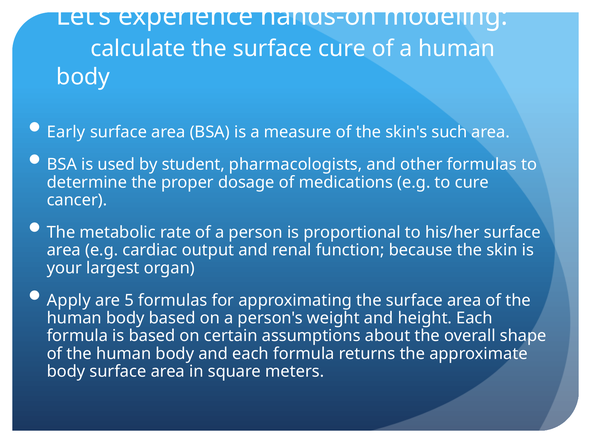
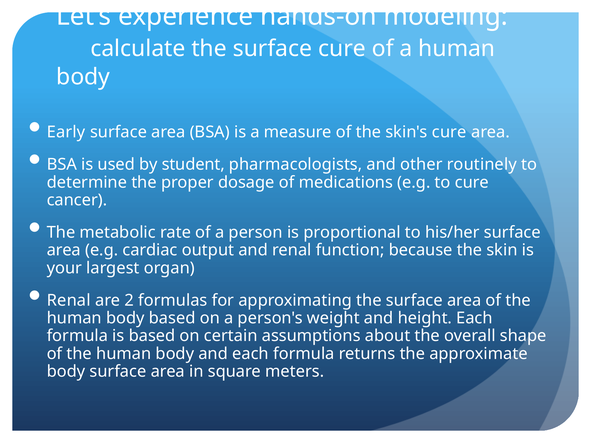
skin's such: such -> cure
other formulas: formulas -> routinely
Apply at (69, 301): Apply -> Renal
5: 5 -> 2
